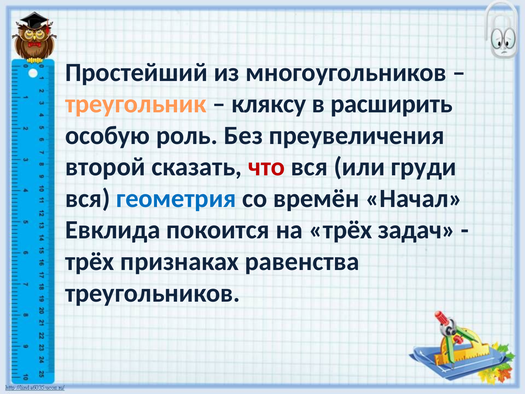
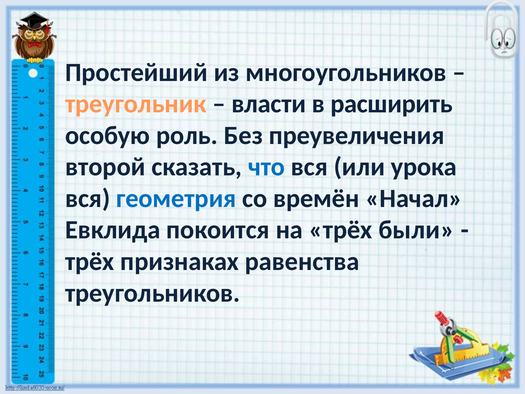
кляксу: кляксу -> власти
что colour: red -> blue
груди: груди -> урока
задач: задач -> были
